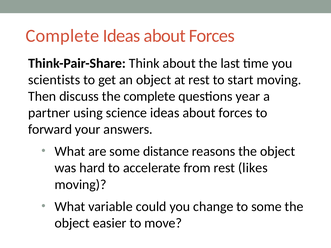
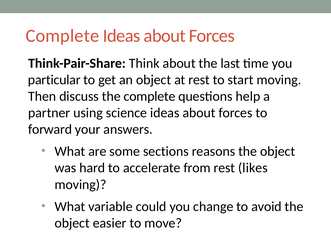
scientists: scientists -> particular
year: year -> help
distance: distance -> sections
to some: some -> avoid
